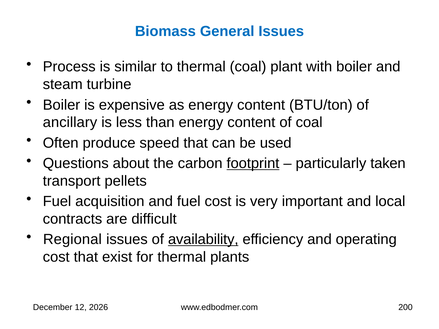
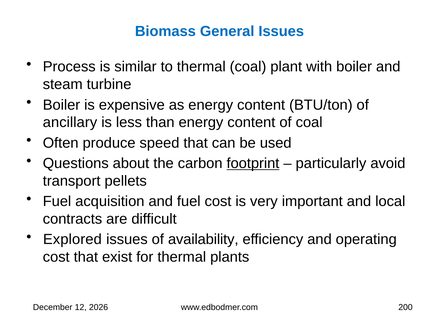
taken: taken -> avoid
Regional: Regional -> Explored
availability underline: present -> none
